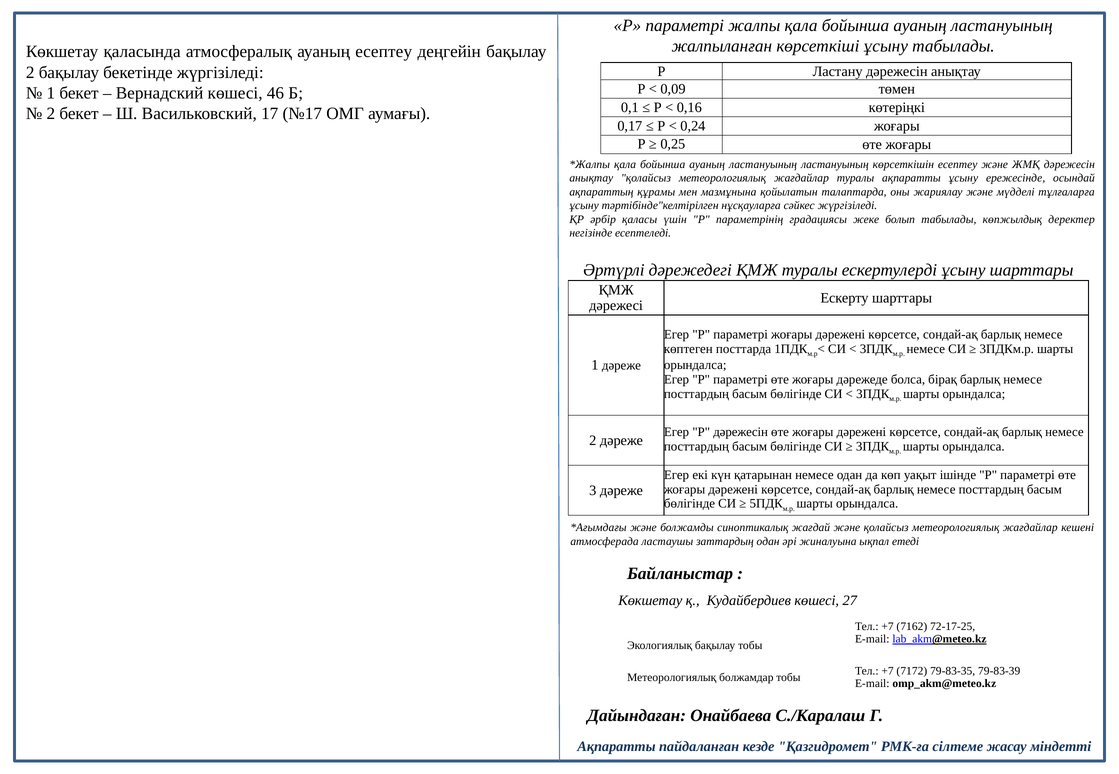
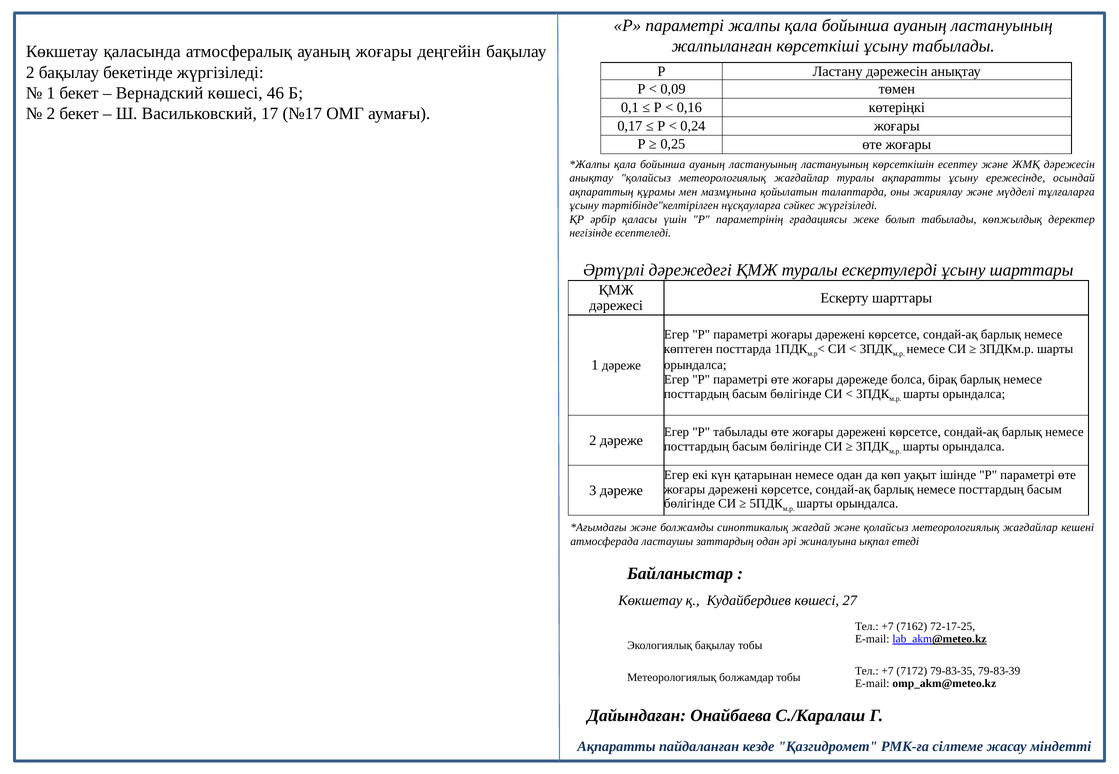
ауаның есептеу: есептеу -> жоғары
Р дәрежесін: дәрежесін -> табылады
